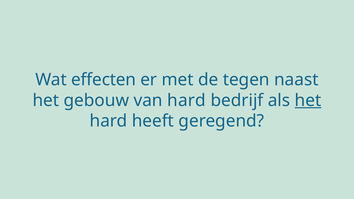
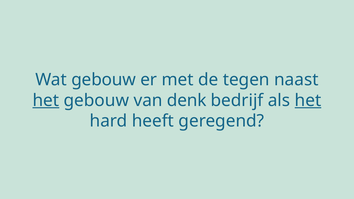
Wat effecten: effecten -> gebouw
het at (46, 100) underline: none -> present
van hard: hard -> denk
